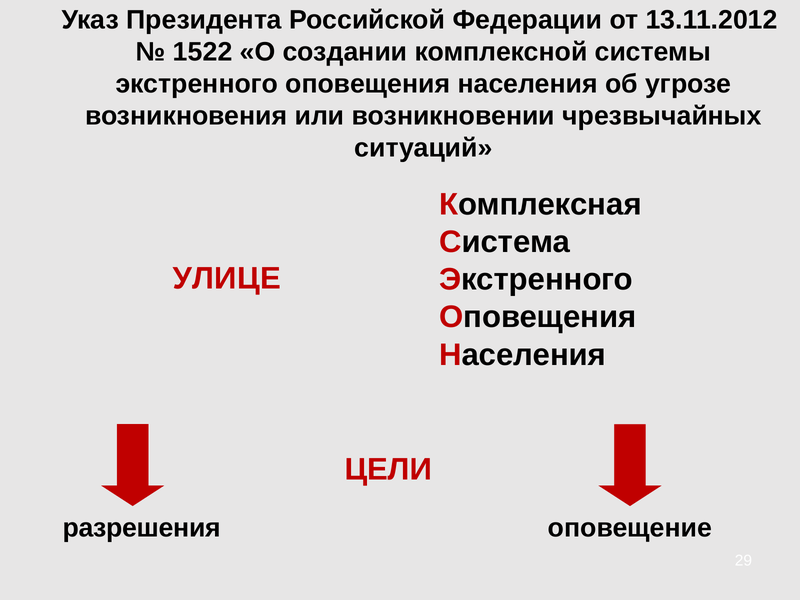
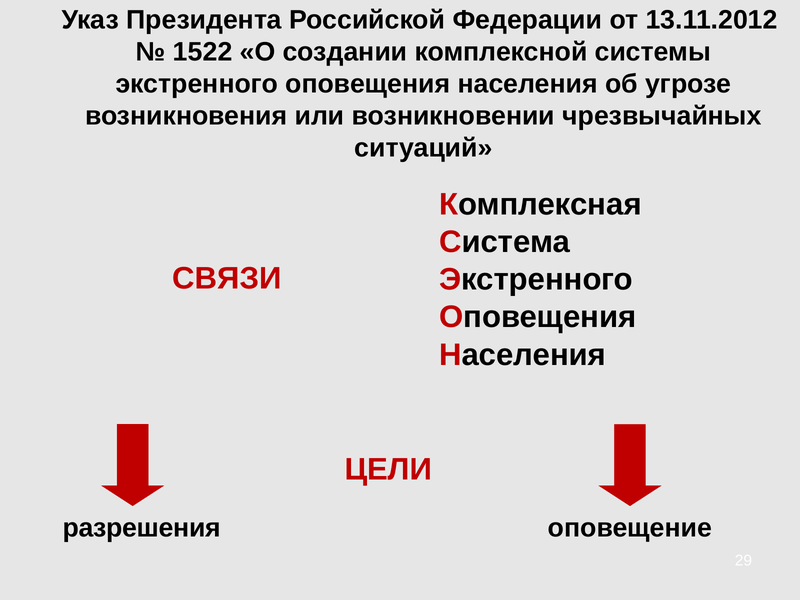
УЛИЦЕ: УЛИЦЕ -> СВЯЗИ
